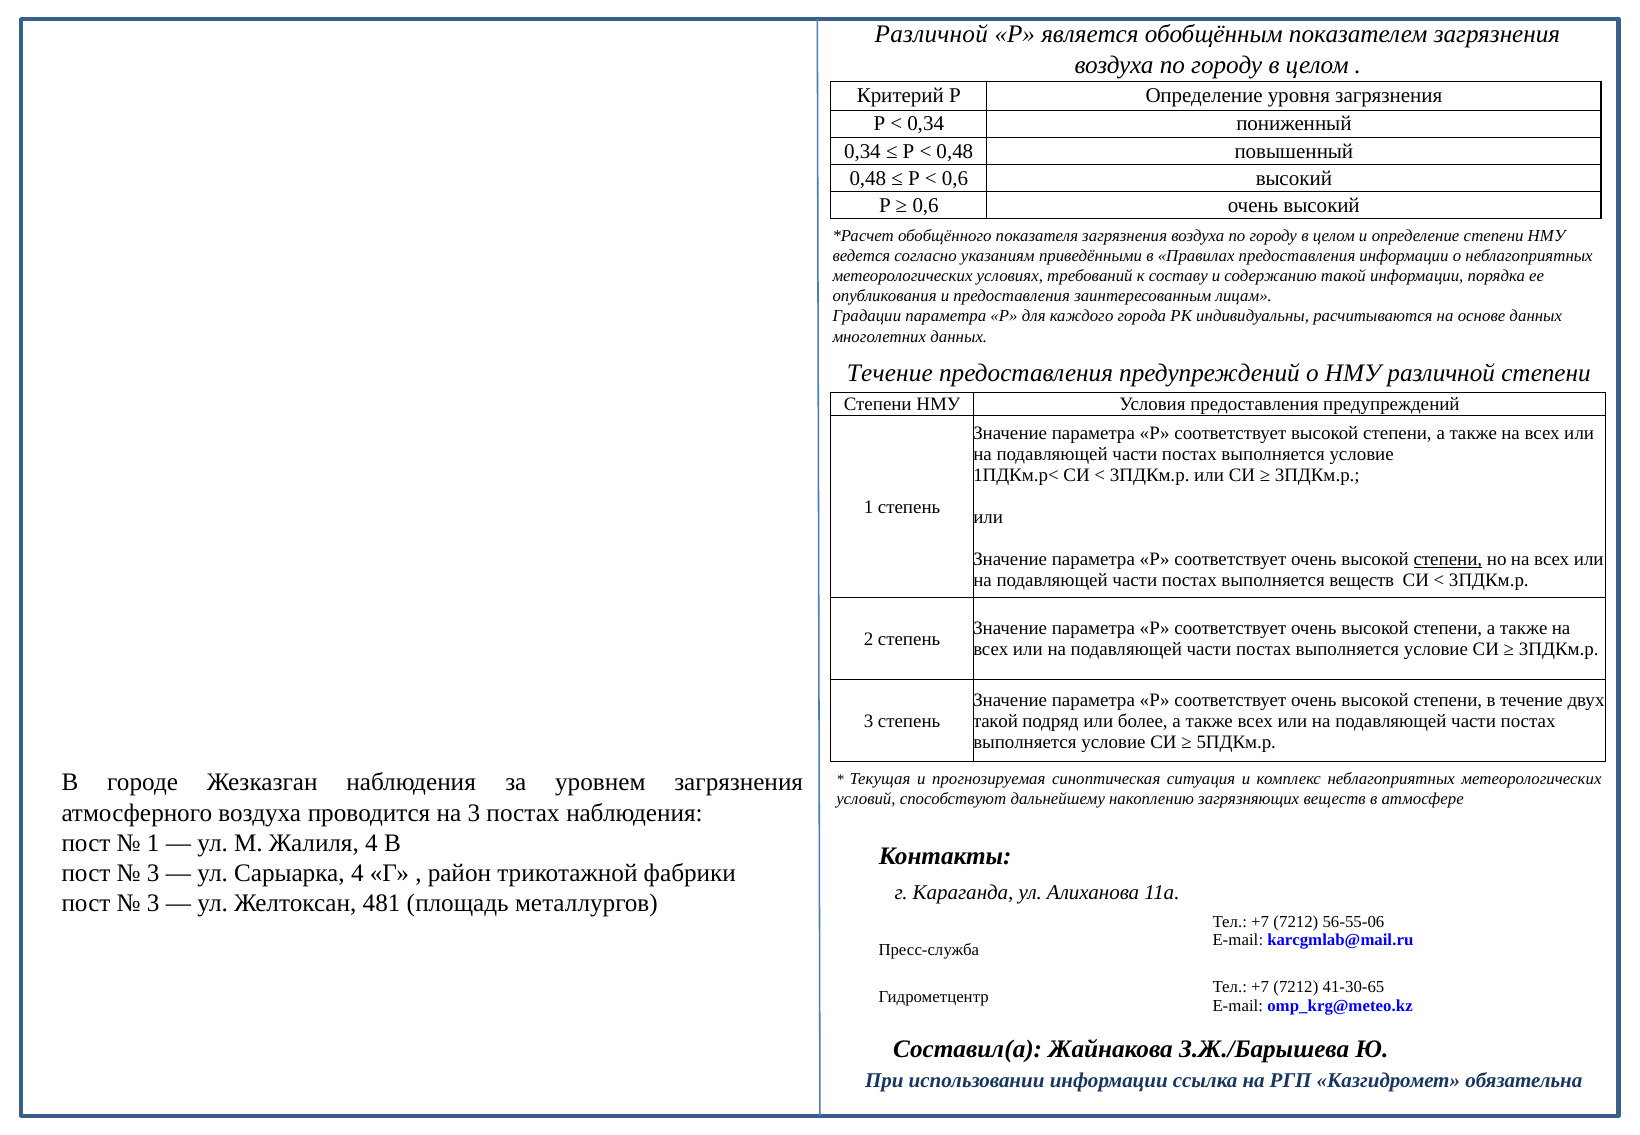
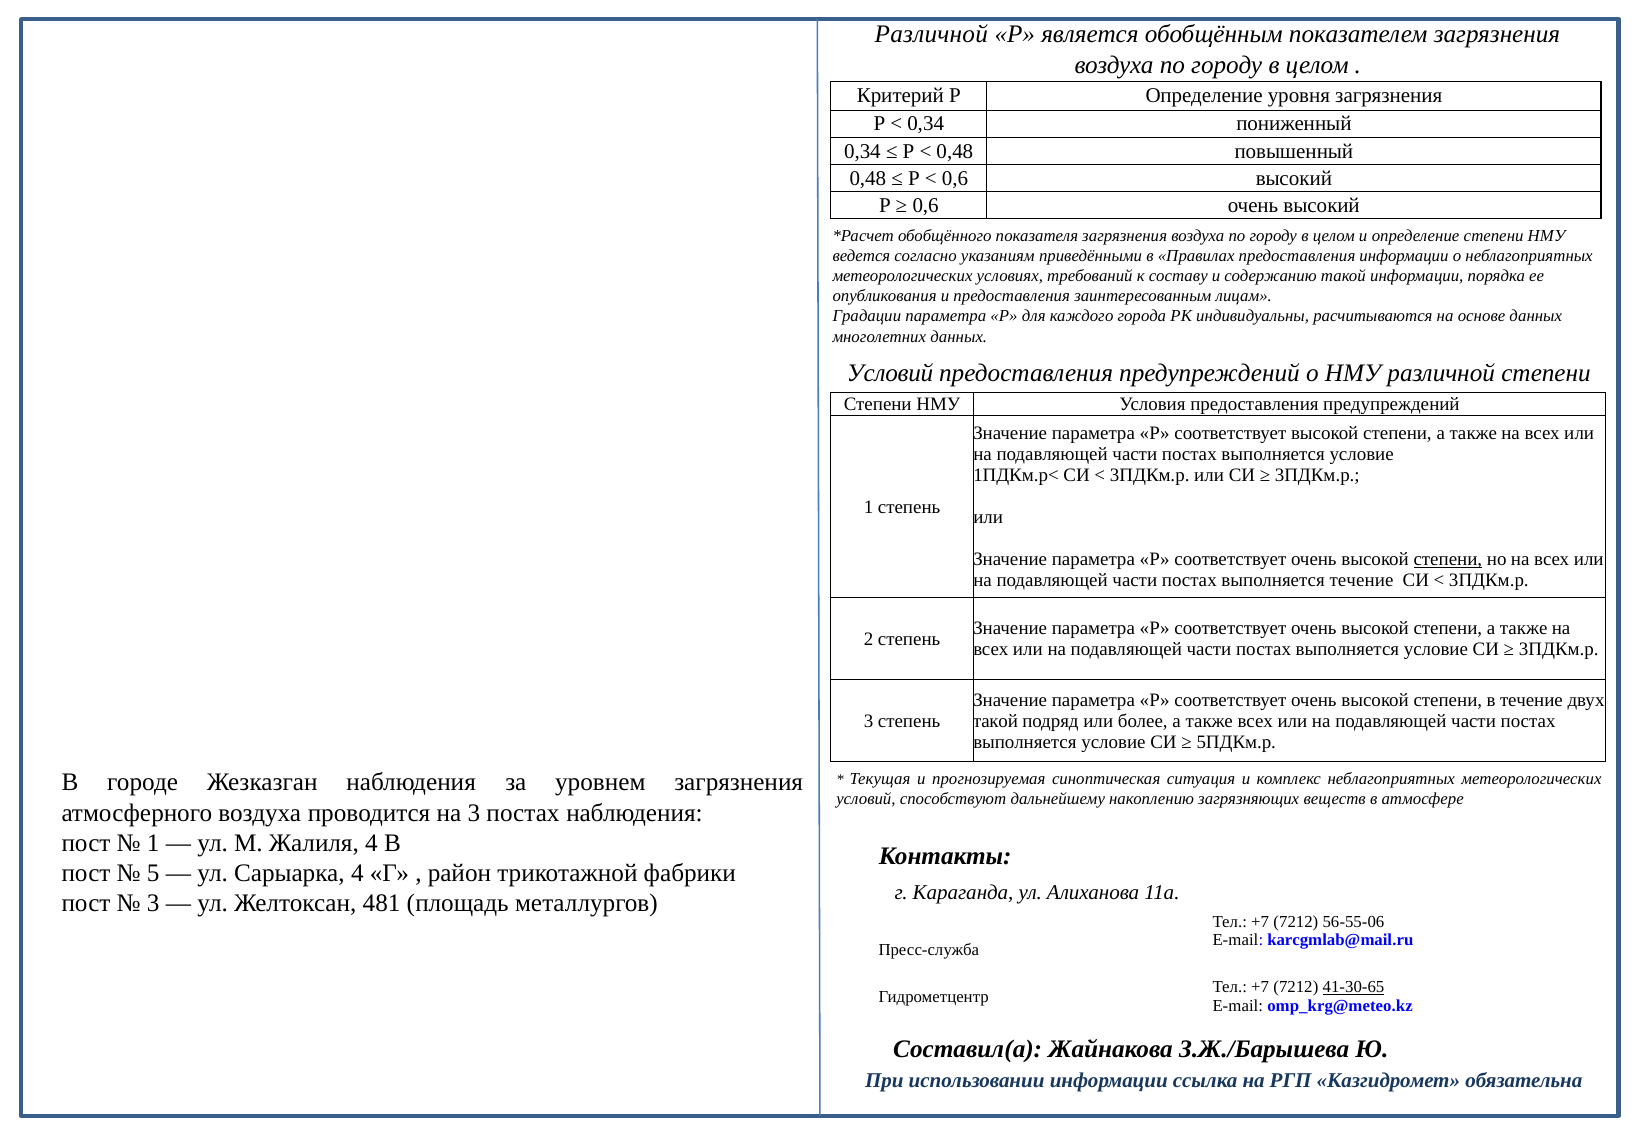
Течение at (890, 373): Течение -> Условий
выполняется веществ: веществ -> течение
3 at (153, 874): 3 -> 5
41-30-65 underline: none -> present
